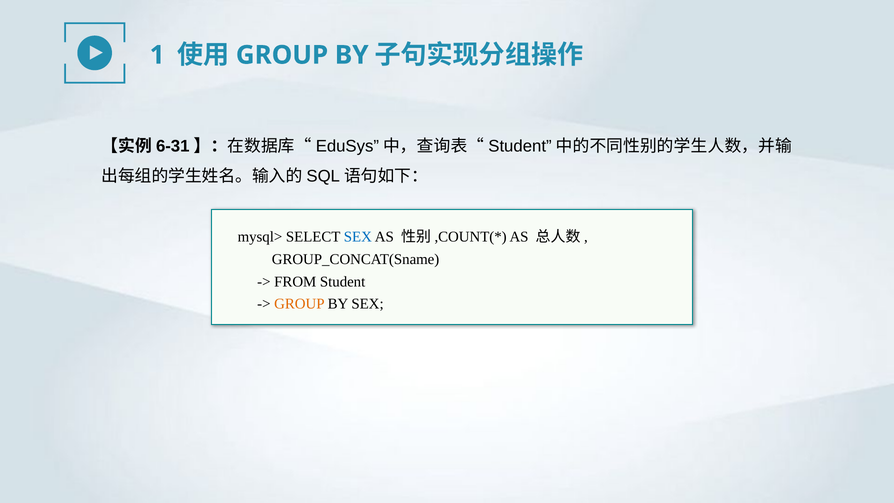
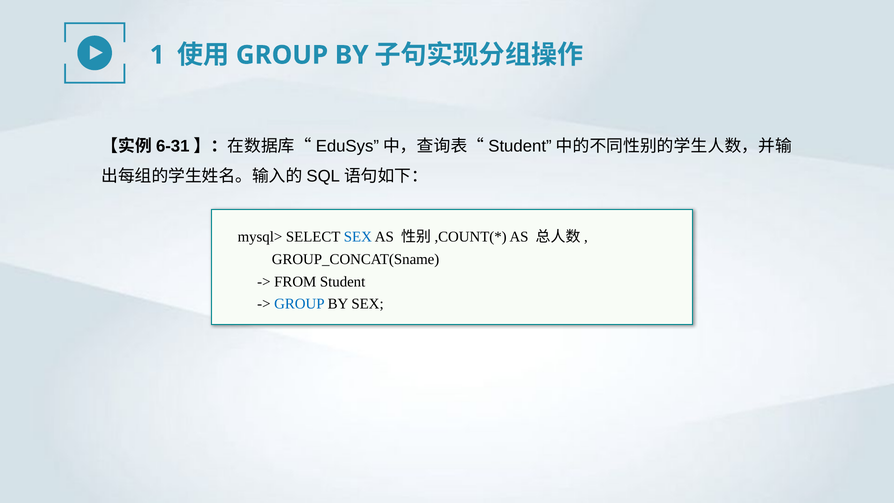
GROUP at (299, 304) colour: orange -> blue
